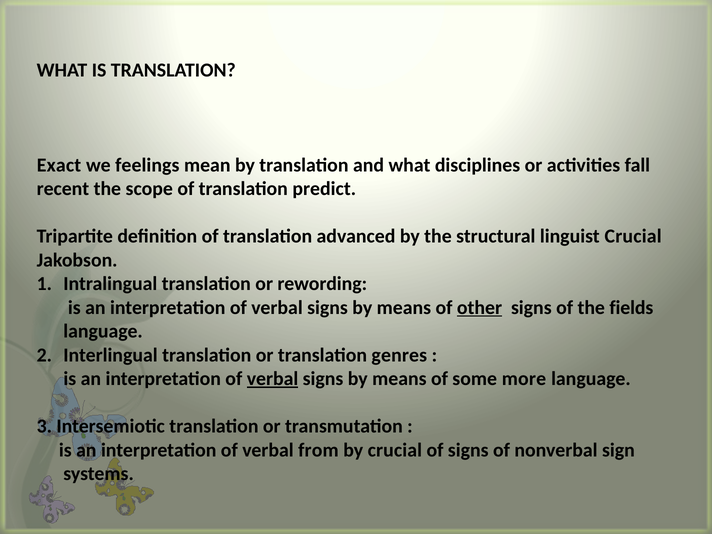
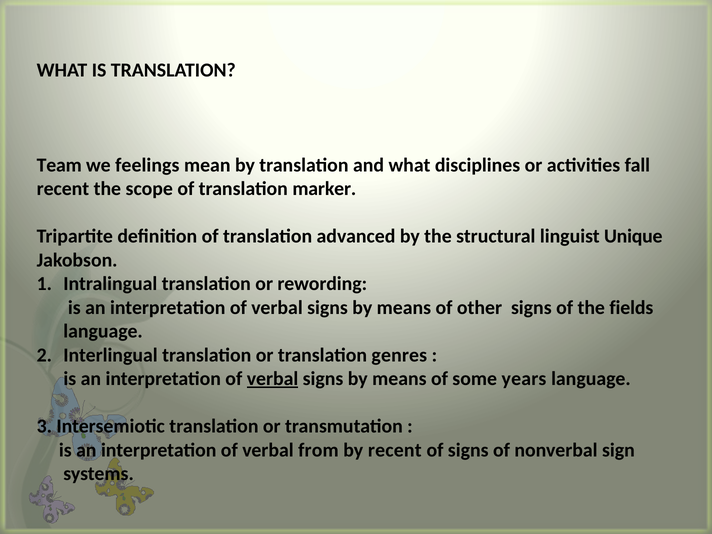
Exact: Exact -> Team
predict: predict -> marker
linguist Crucial: Crucial -> Unique
other underline: present -> none
more: more -> years
by crucial: crucial -> recent
